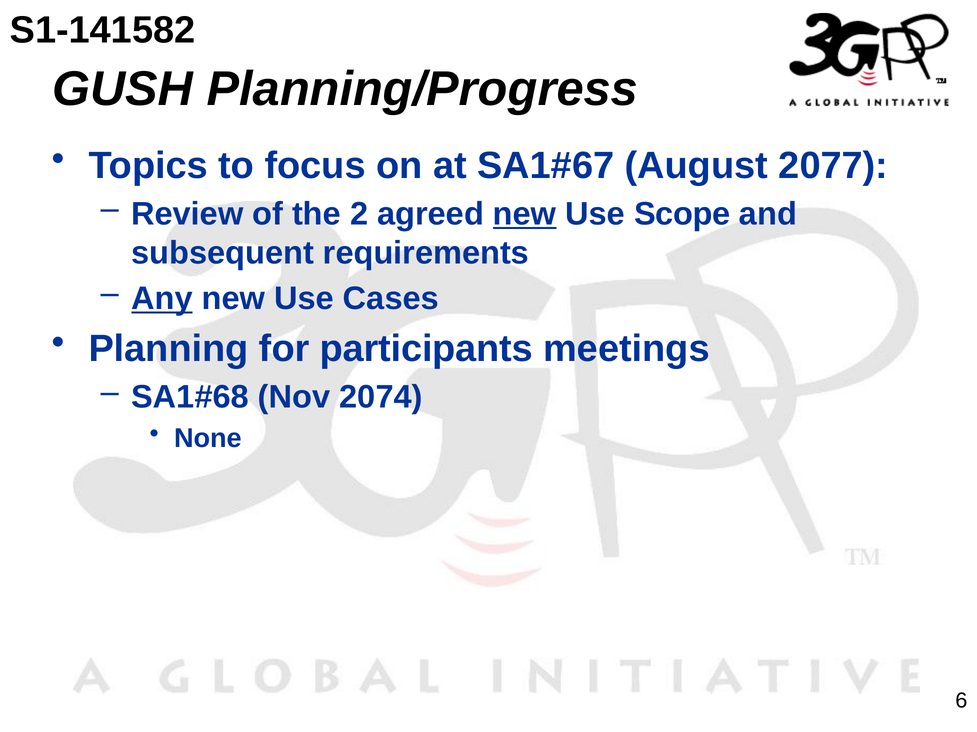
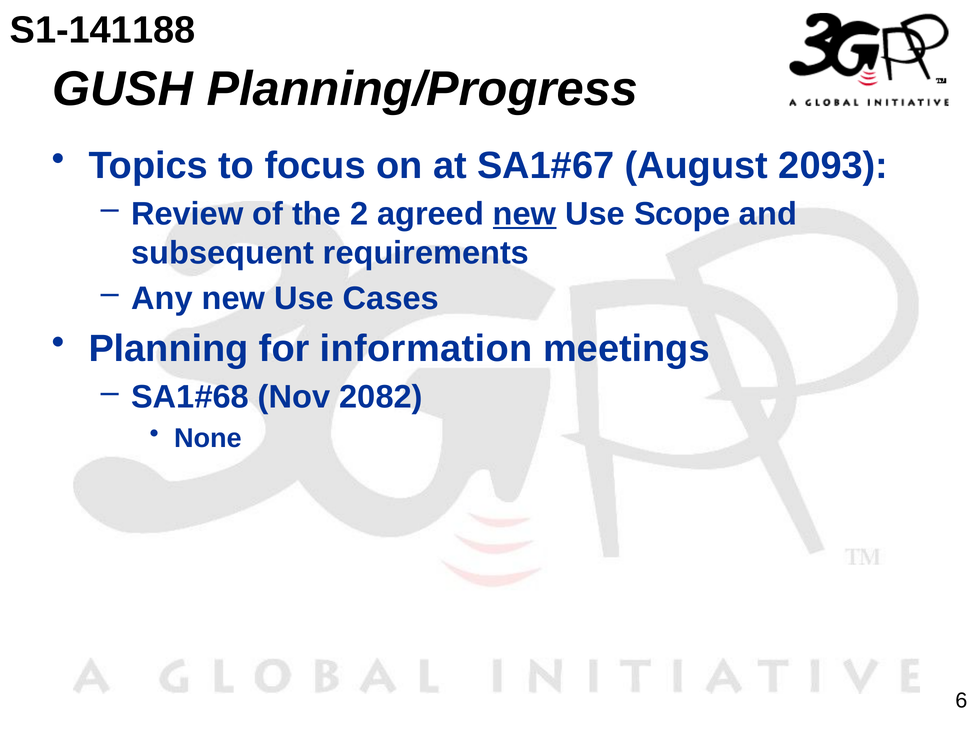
S1-141582: S1-141582 -> S1-141188
2077: 2077 -> 2093
Any underline: present -> none
participants: participants -> information
2074: 2074 -> 2082
